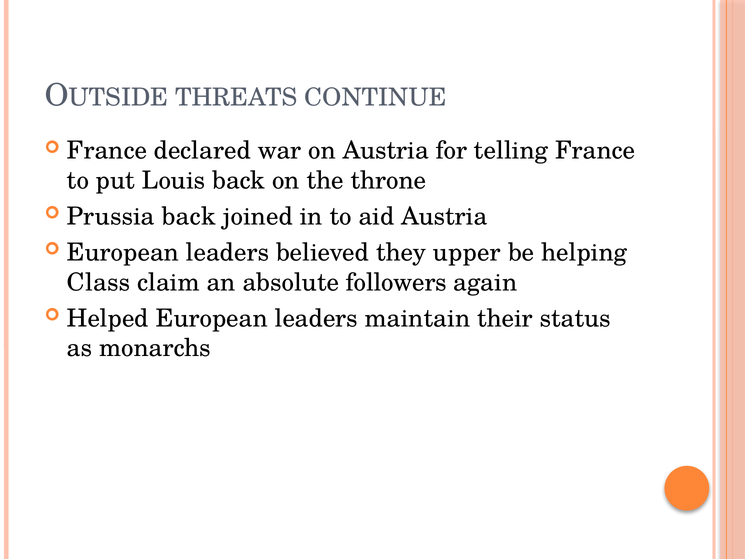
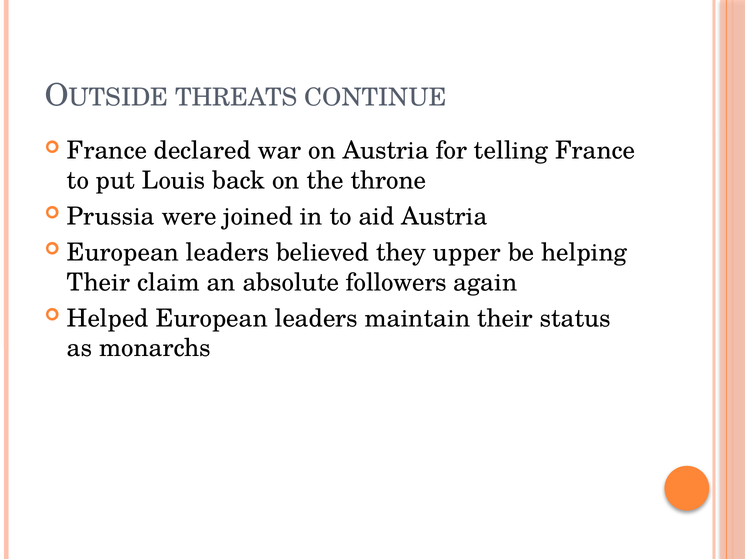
Prussia back: back -> were
Class at (99, 282): Class -> Their
